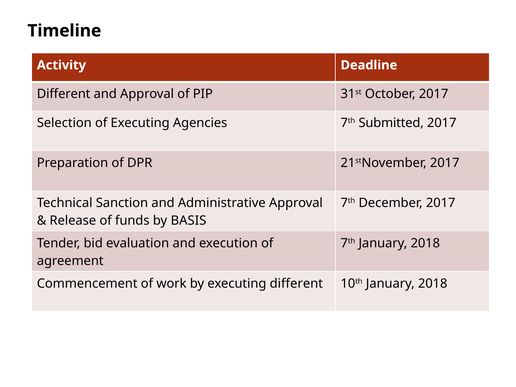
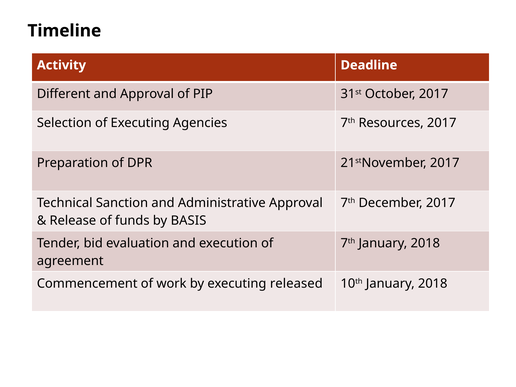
Submitted: Submitted -> Resources
executing different: different -> released
